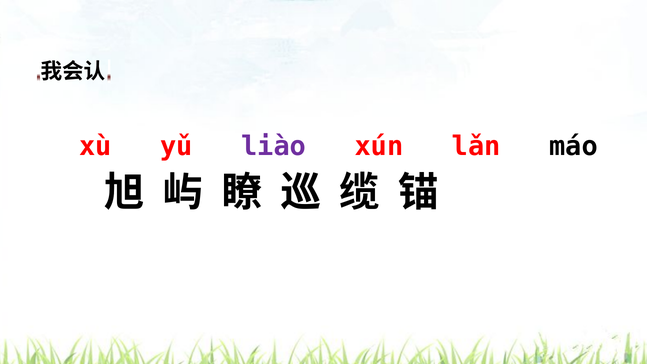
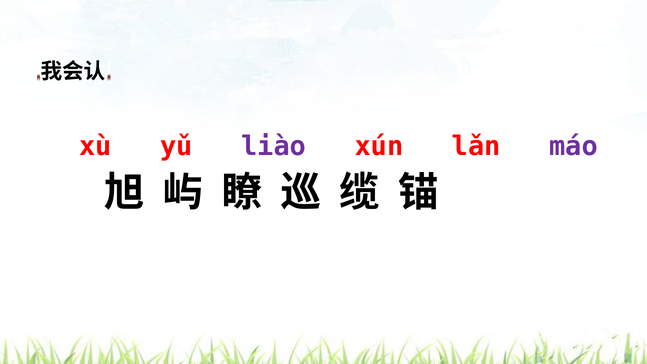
máo colour: black -> purple
